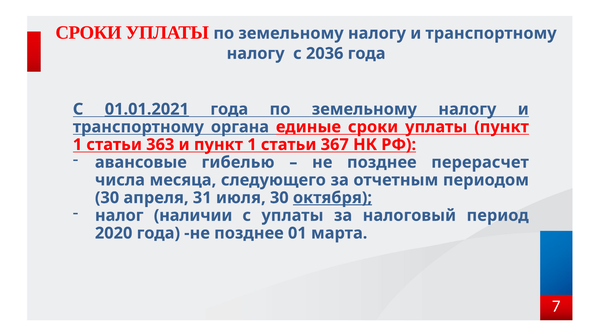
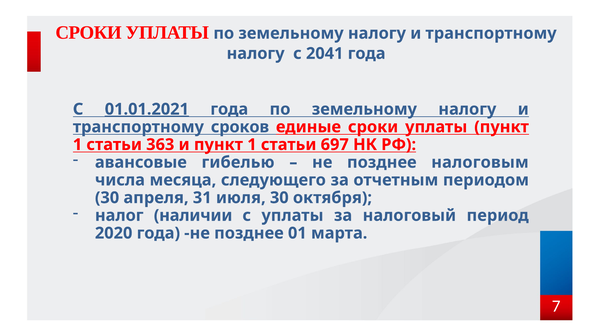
2036: 2036 -> 2041
органа: органа -> сроков
367: 367 -> 697
перерасчет: перерасчет -> налоговым
октября underline: present -> none
